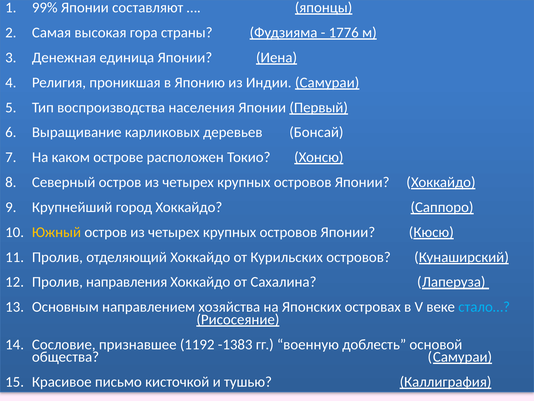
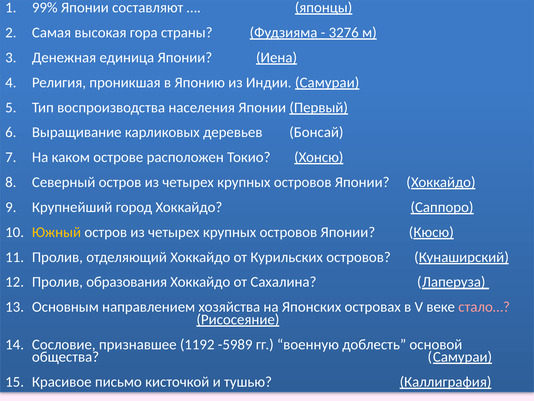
1776: 1776 -> 3276
направления: направления -> образования
стало… colour: light blue -> pink
-1383: -1383 -> -5989
